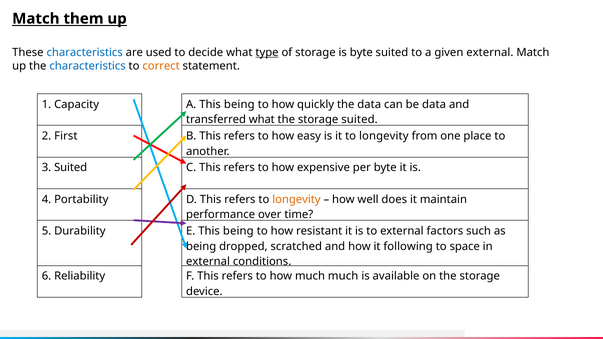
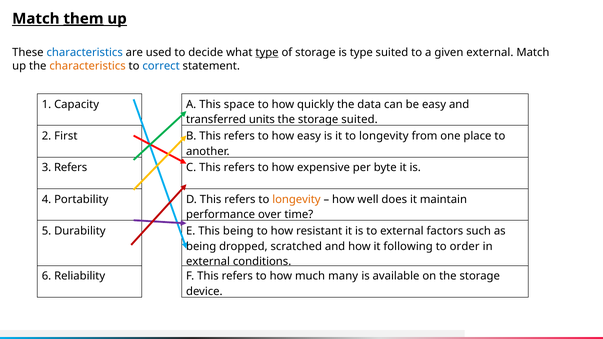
them underline: none -> present
is byte: byte -> type
characteristics at (88, 66) colour: blue -> orange
correct colour: orange -> blue
A This being: being -> space
be data: data -> easy
transferred what: what -> units
3 Suited: Suited -> Refers
space: space -> order
much much: much -> many
